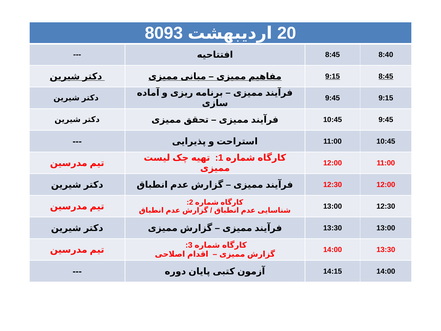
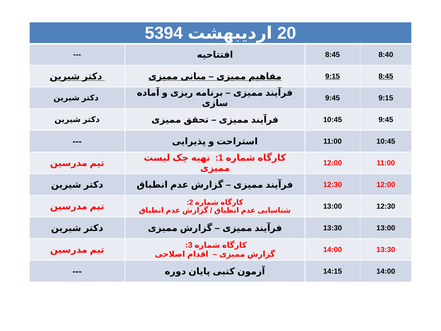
8093: 8093 -> 5394
